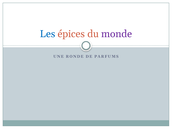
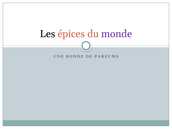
Les colour: blue -> black
